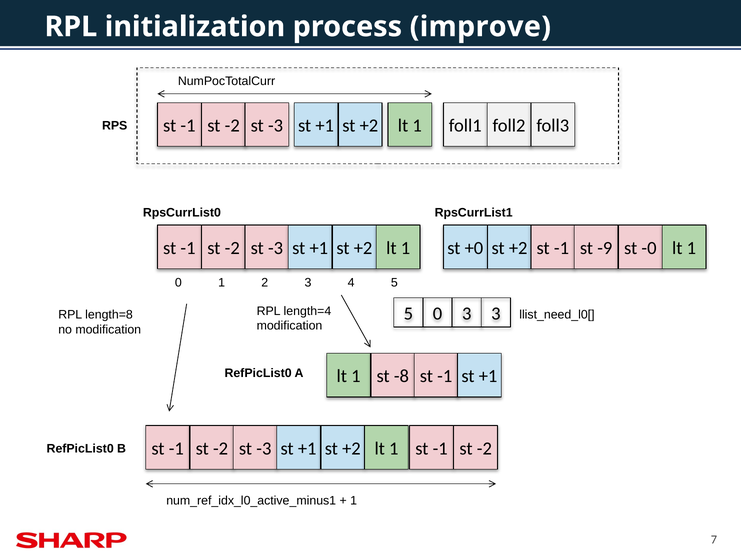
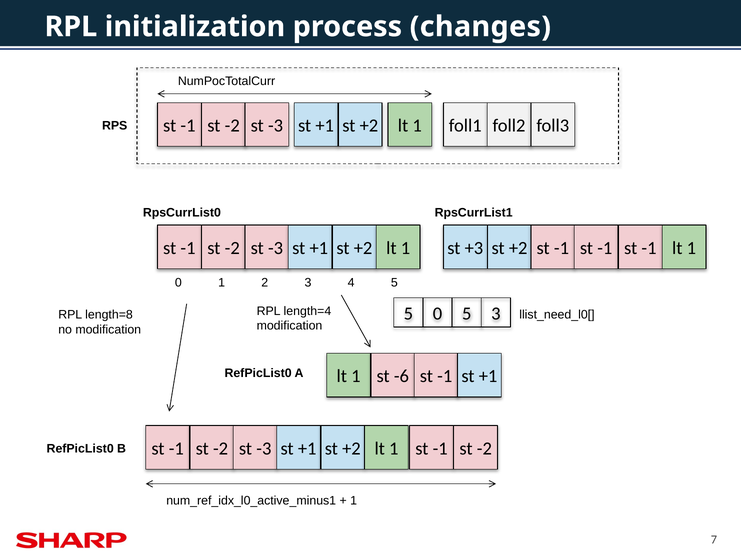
improve: improve -> changes
+0: +0 -> +3
-9 at (605, 249): -9 -> -1
-0 at (649, 249): -0 -> -1
0 3: 3 -> 5
-8: -8 -> -6
